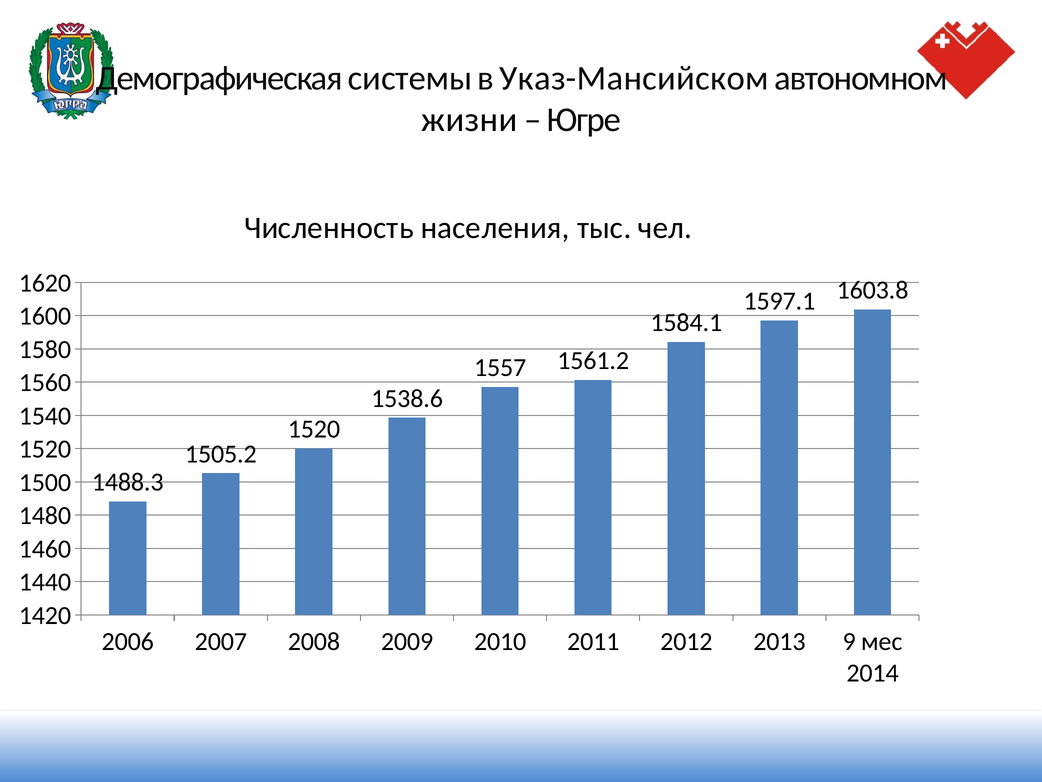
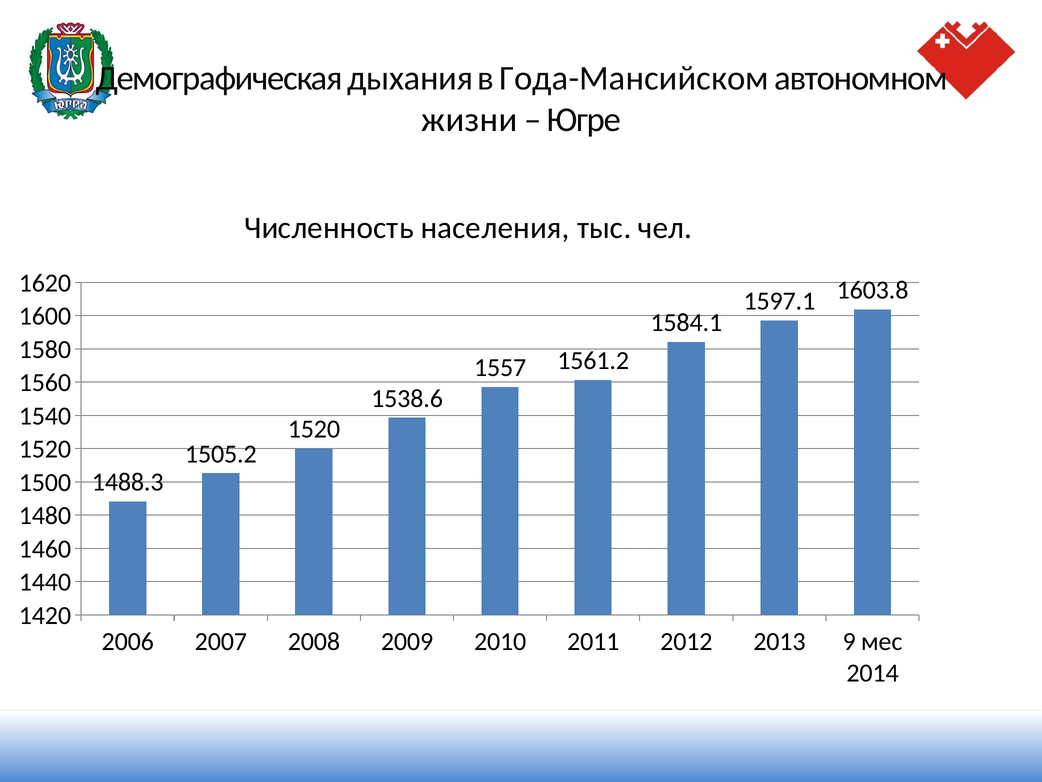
системы: системы -> дыхания
Указ-Мансийском: Указ-Мансийском -> Года-Мансийском
